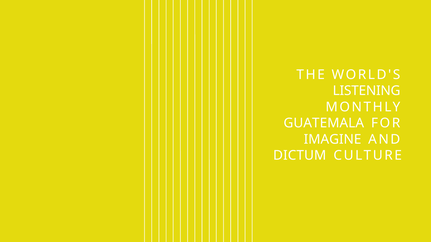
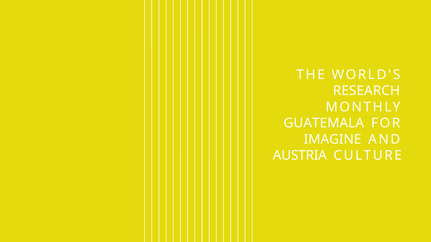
LISTENING: LISTENING -> RESEARCH
DICTUM: DICTUM -> AUSTRIA
